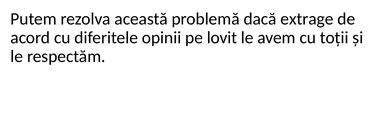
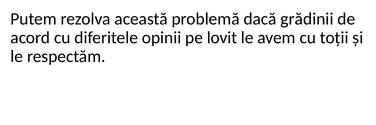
extrage: extrage -> grădinii
